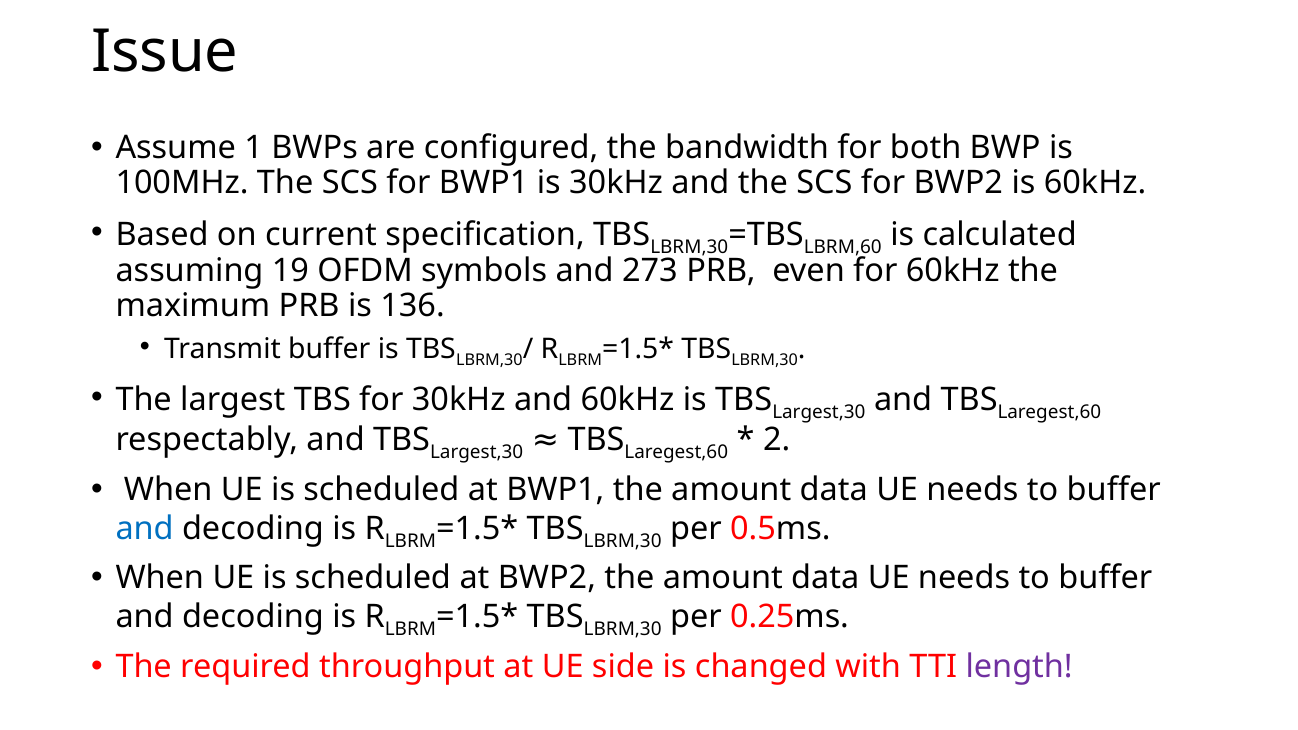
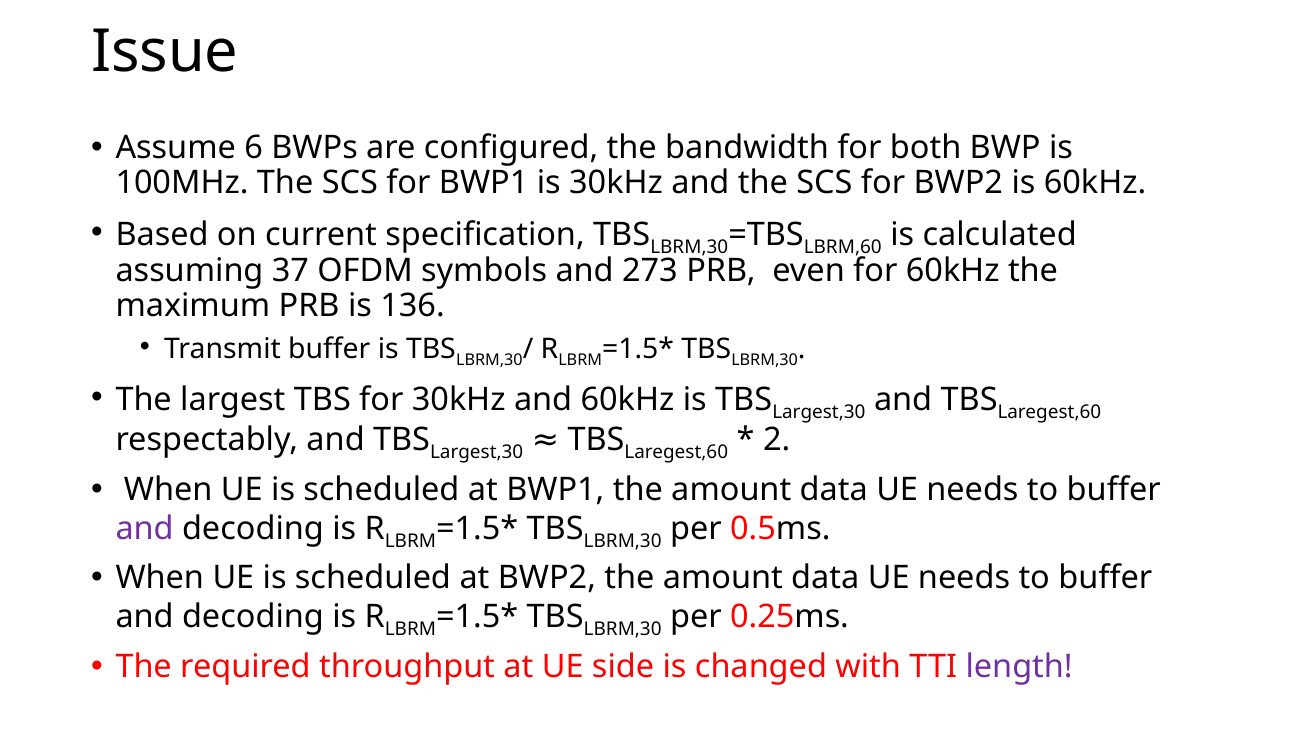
1: 1 -> 6
19: 19 -> 37
and at (145, 528) colour: blue -> purple
